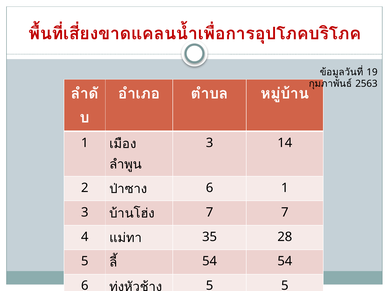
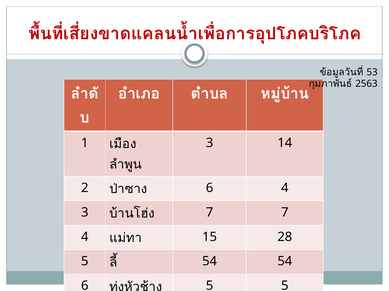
19: 19 -> 53
6 1: 1 -> 4
35: 35 -> 15
